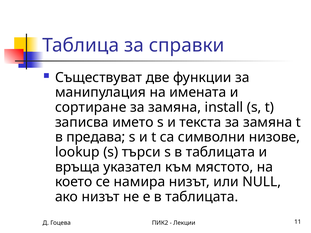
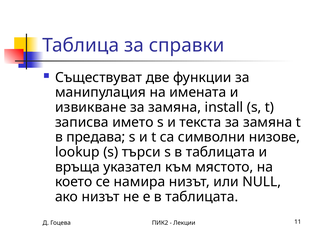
сортиране: сортиране -> извикване
